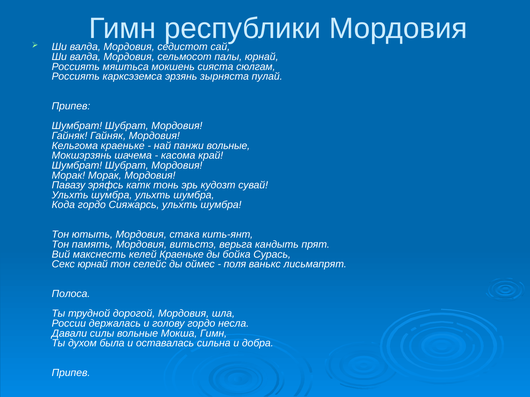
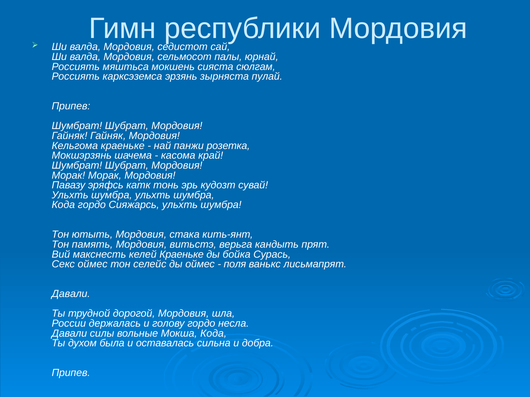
панжи вольные: вольные -> розетка
Секс юрнай: юрнай -> оймес
Полоса at (71, 294): Полоса -> Давали
Мокша Гимн: Гимн -> Кода
